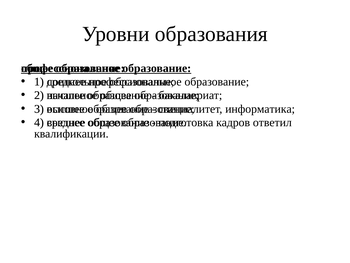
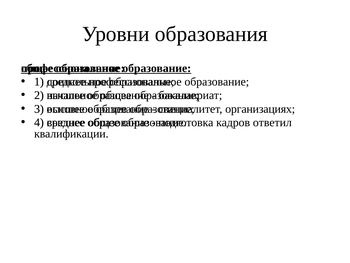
информатика: информатика -> организациях
